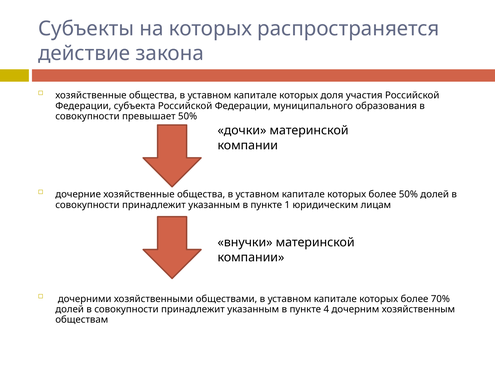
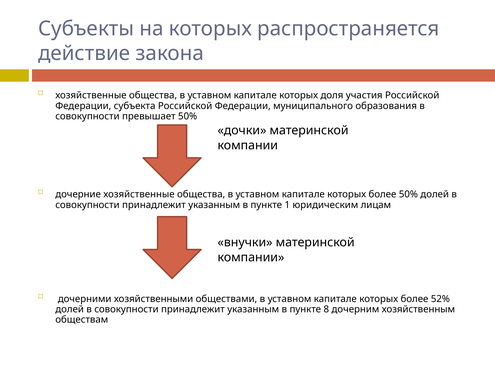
70%: 70% -> 52%
4: 4 -> 8
